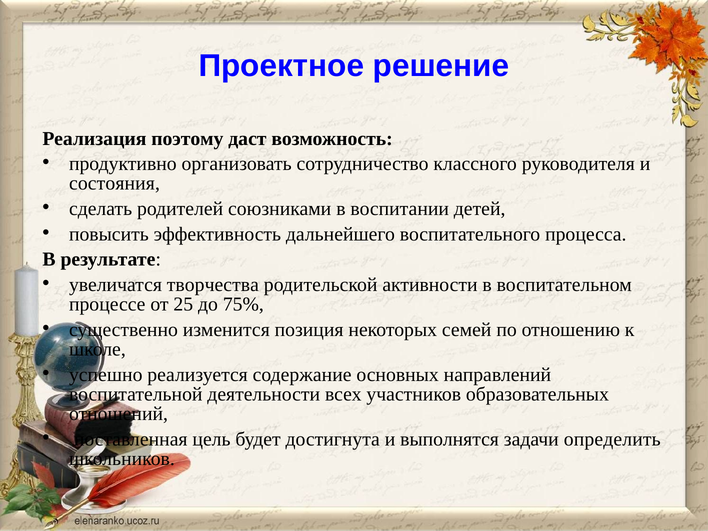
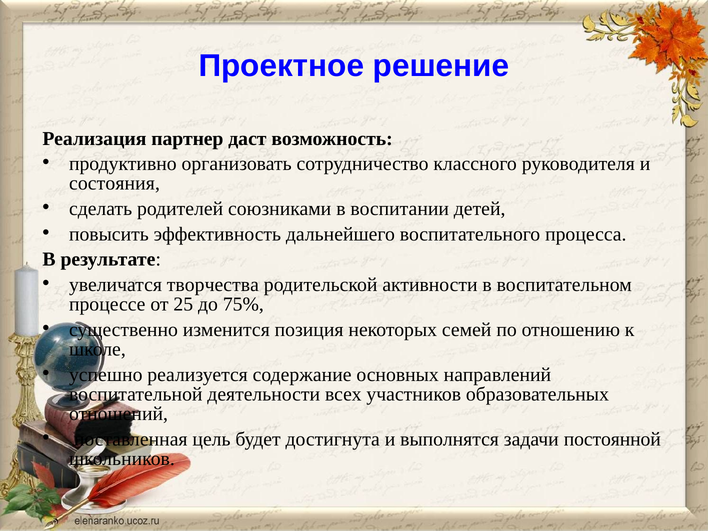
поэтому: поэтому -> партнер
определить: определить -> постоянной
